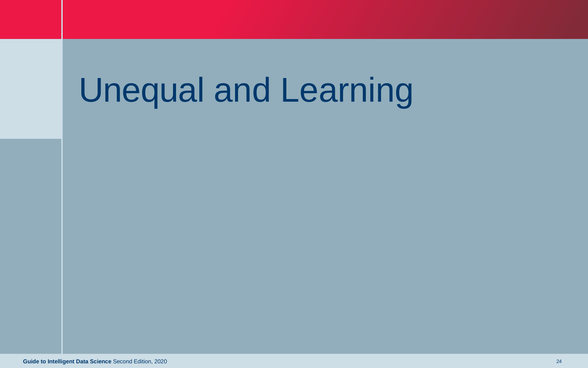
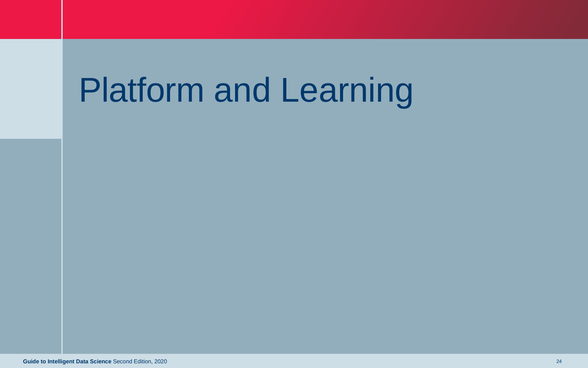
Unequal: Unequal -> Platform
